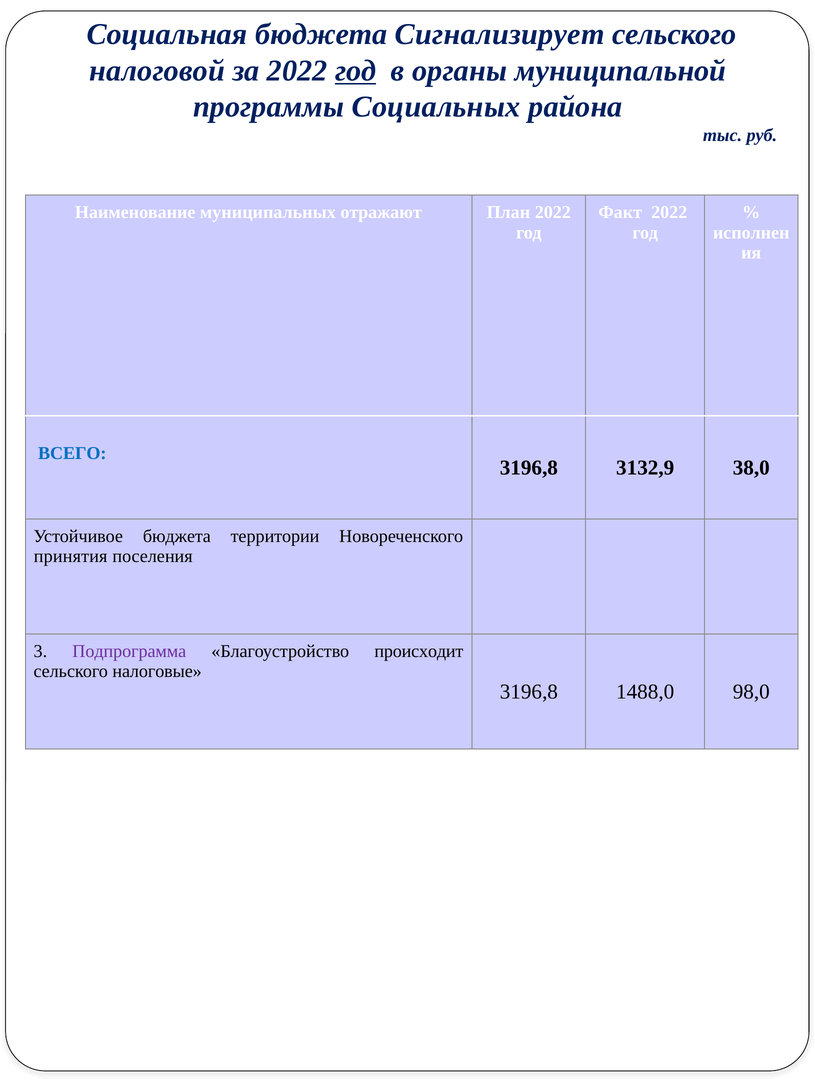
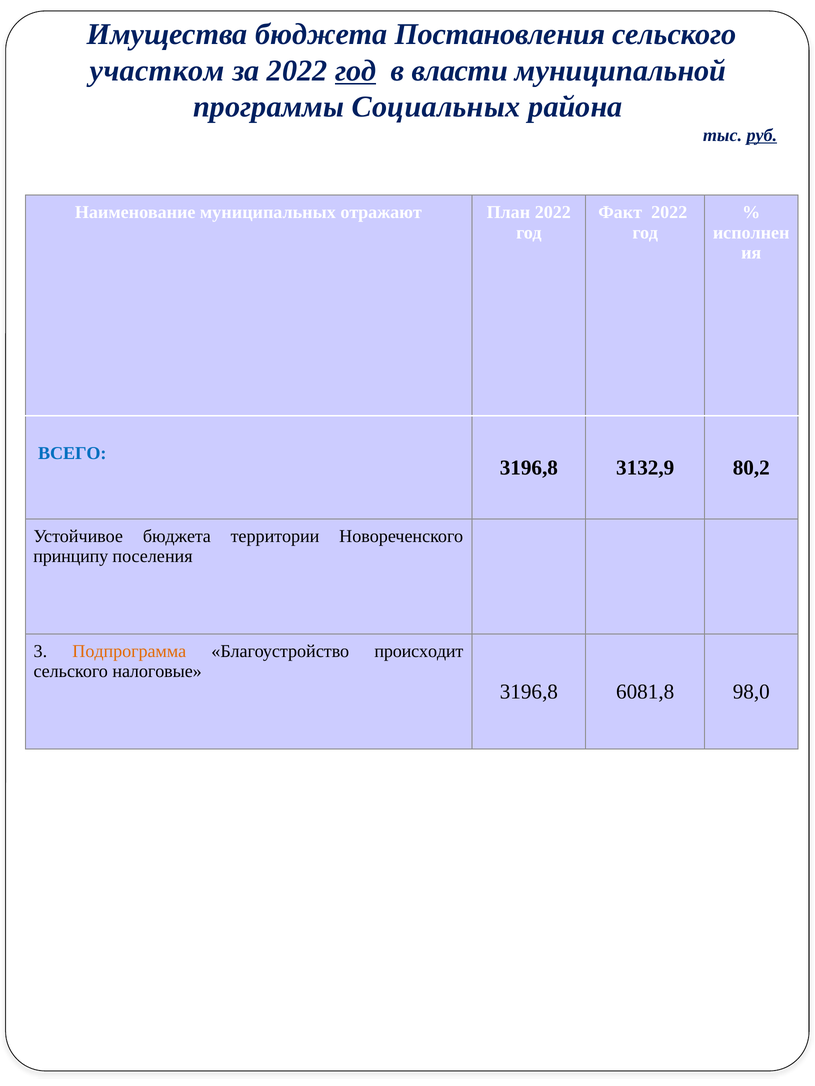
Социальная: Социальная -> Имущества
Сигнализирует: Сигнализирует -> Постановления
налоговой: налоговой -> участком
органы: органы -> власти
руб underline: none -> present
38,0: 38,0 -> 80,2
принятия: принятия -> принципу
Подпрограмма colour: purple -> orange
1488,0: 1488,0 -> 6081,8
